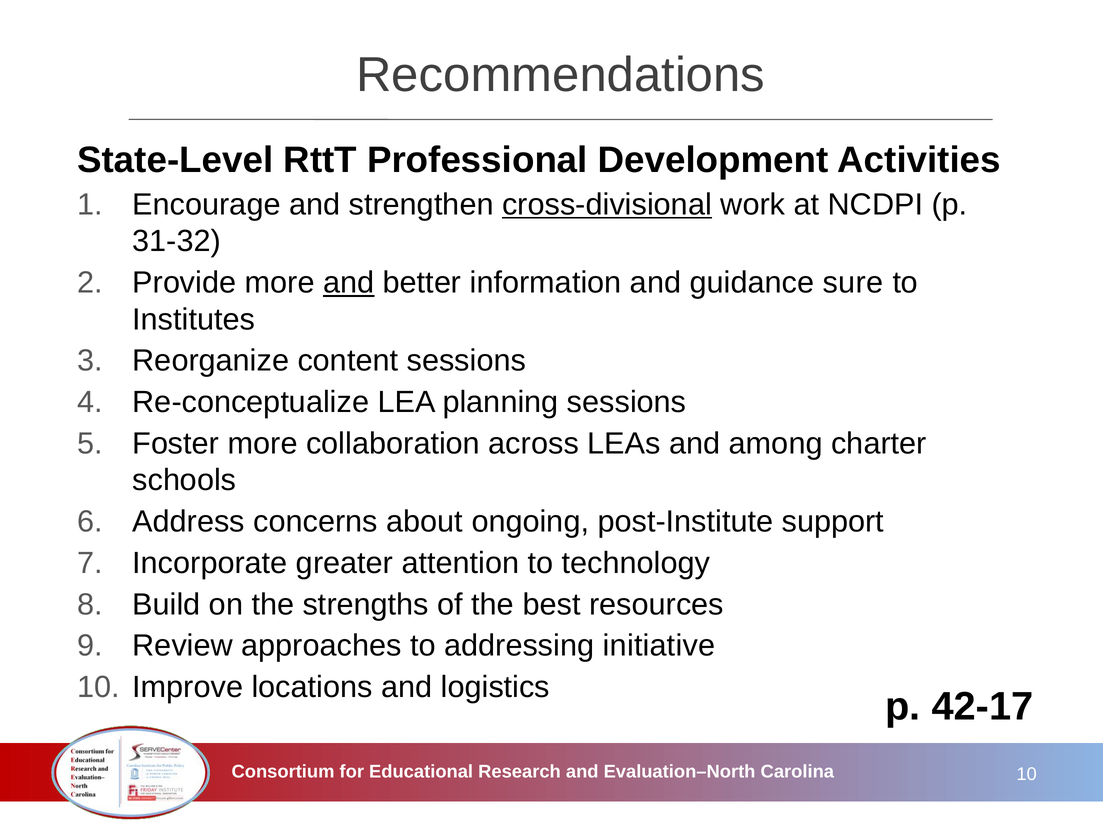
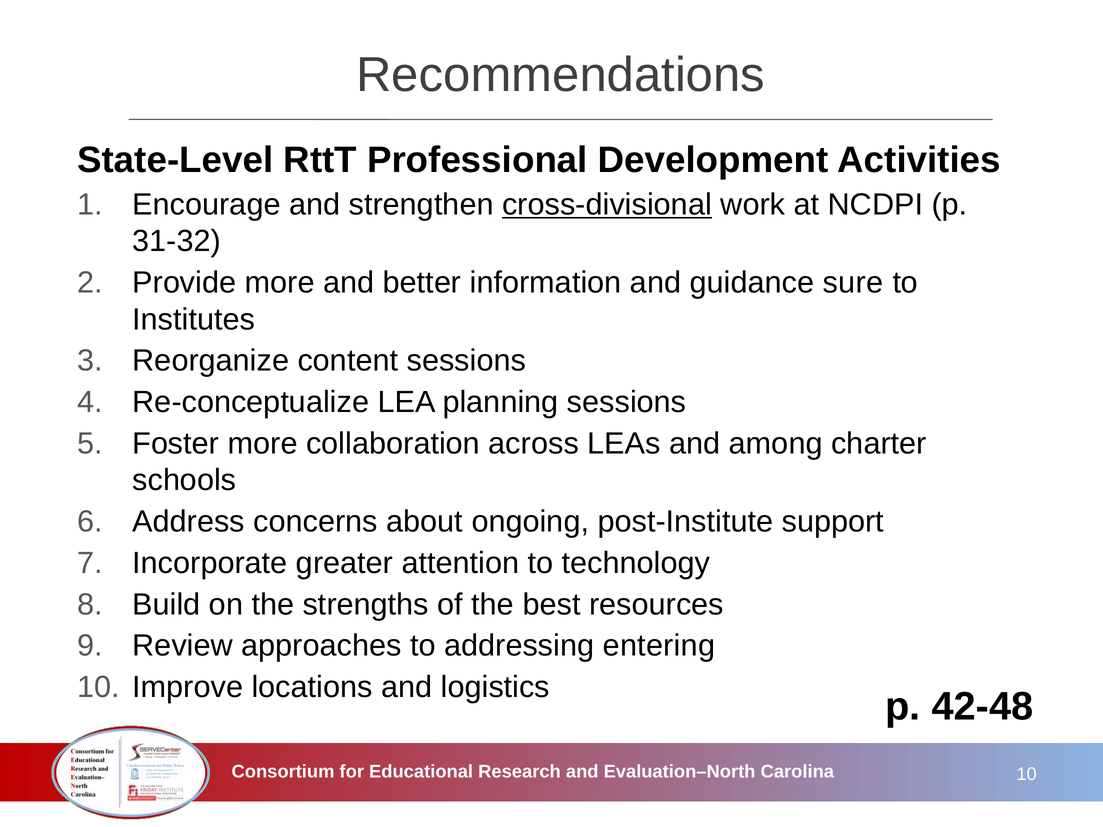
and at (349, 283) underline: present -> none
initiative: initiative -> entering
42-17: 42-17 -> 42-48
